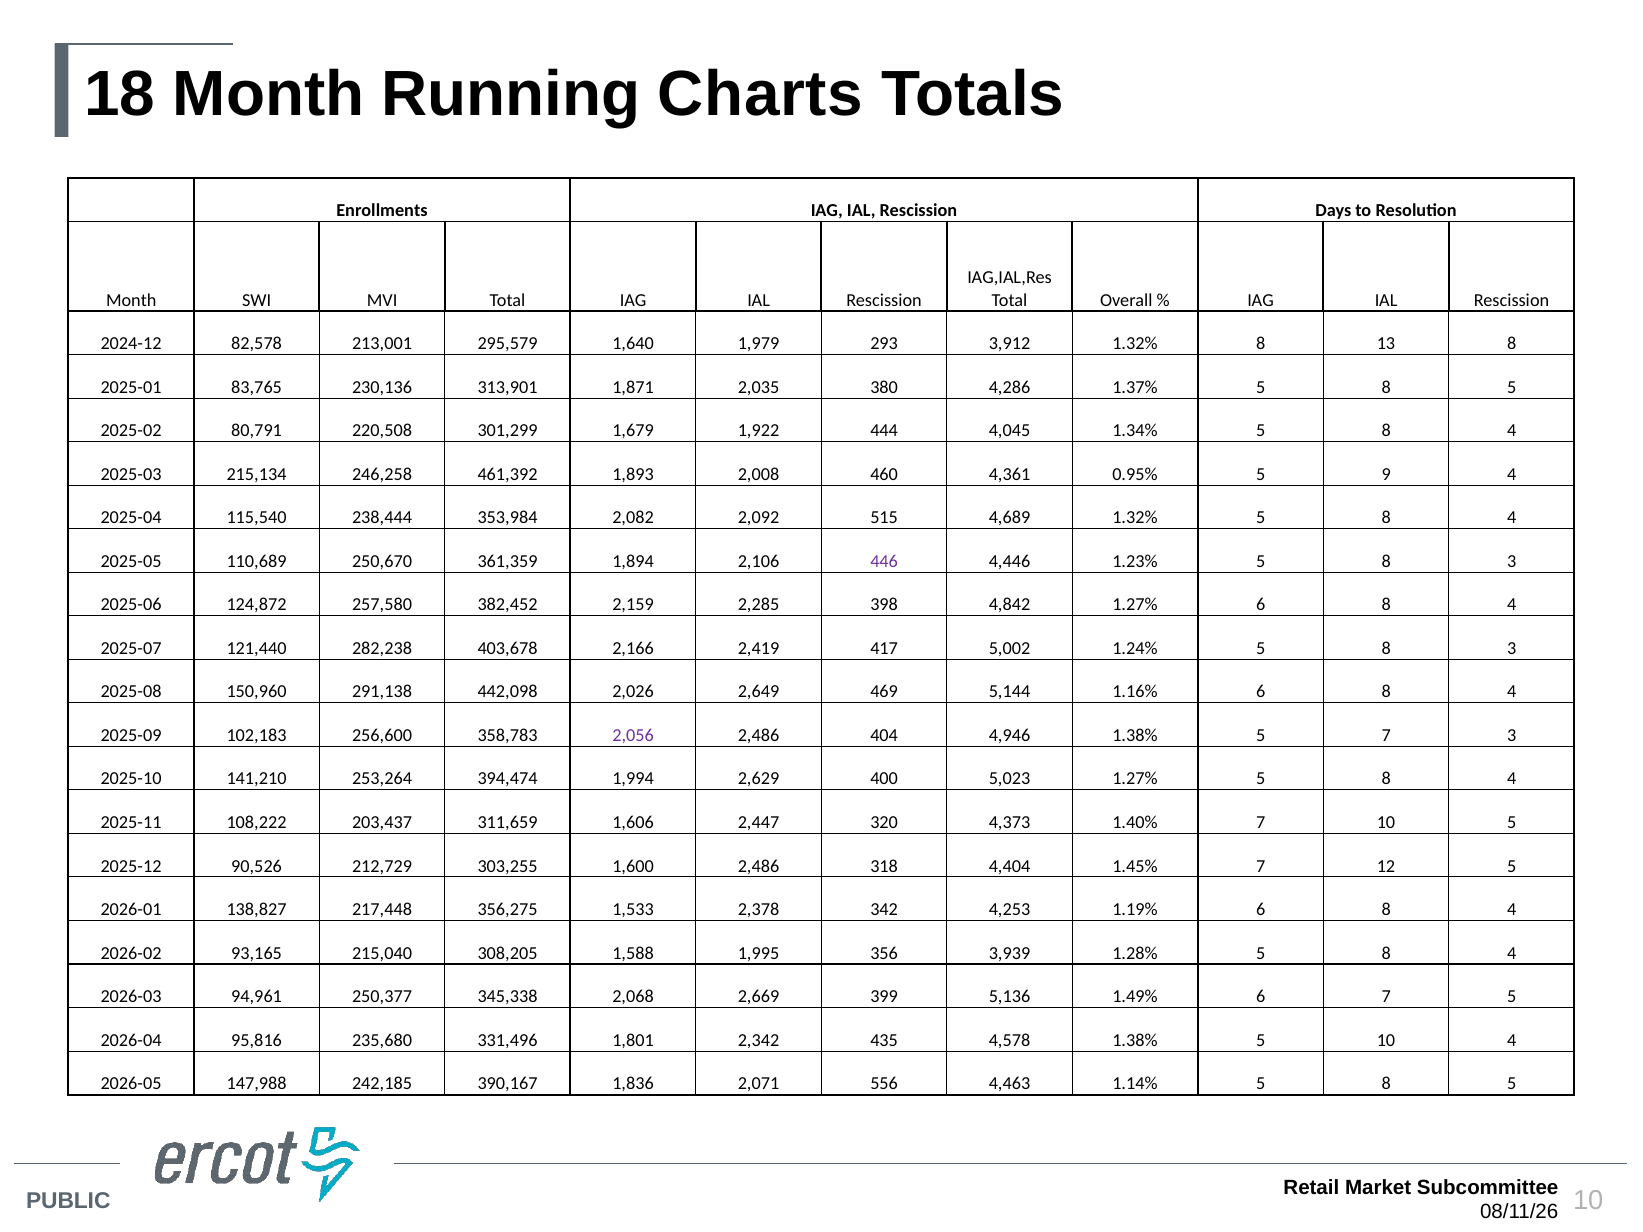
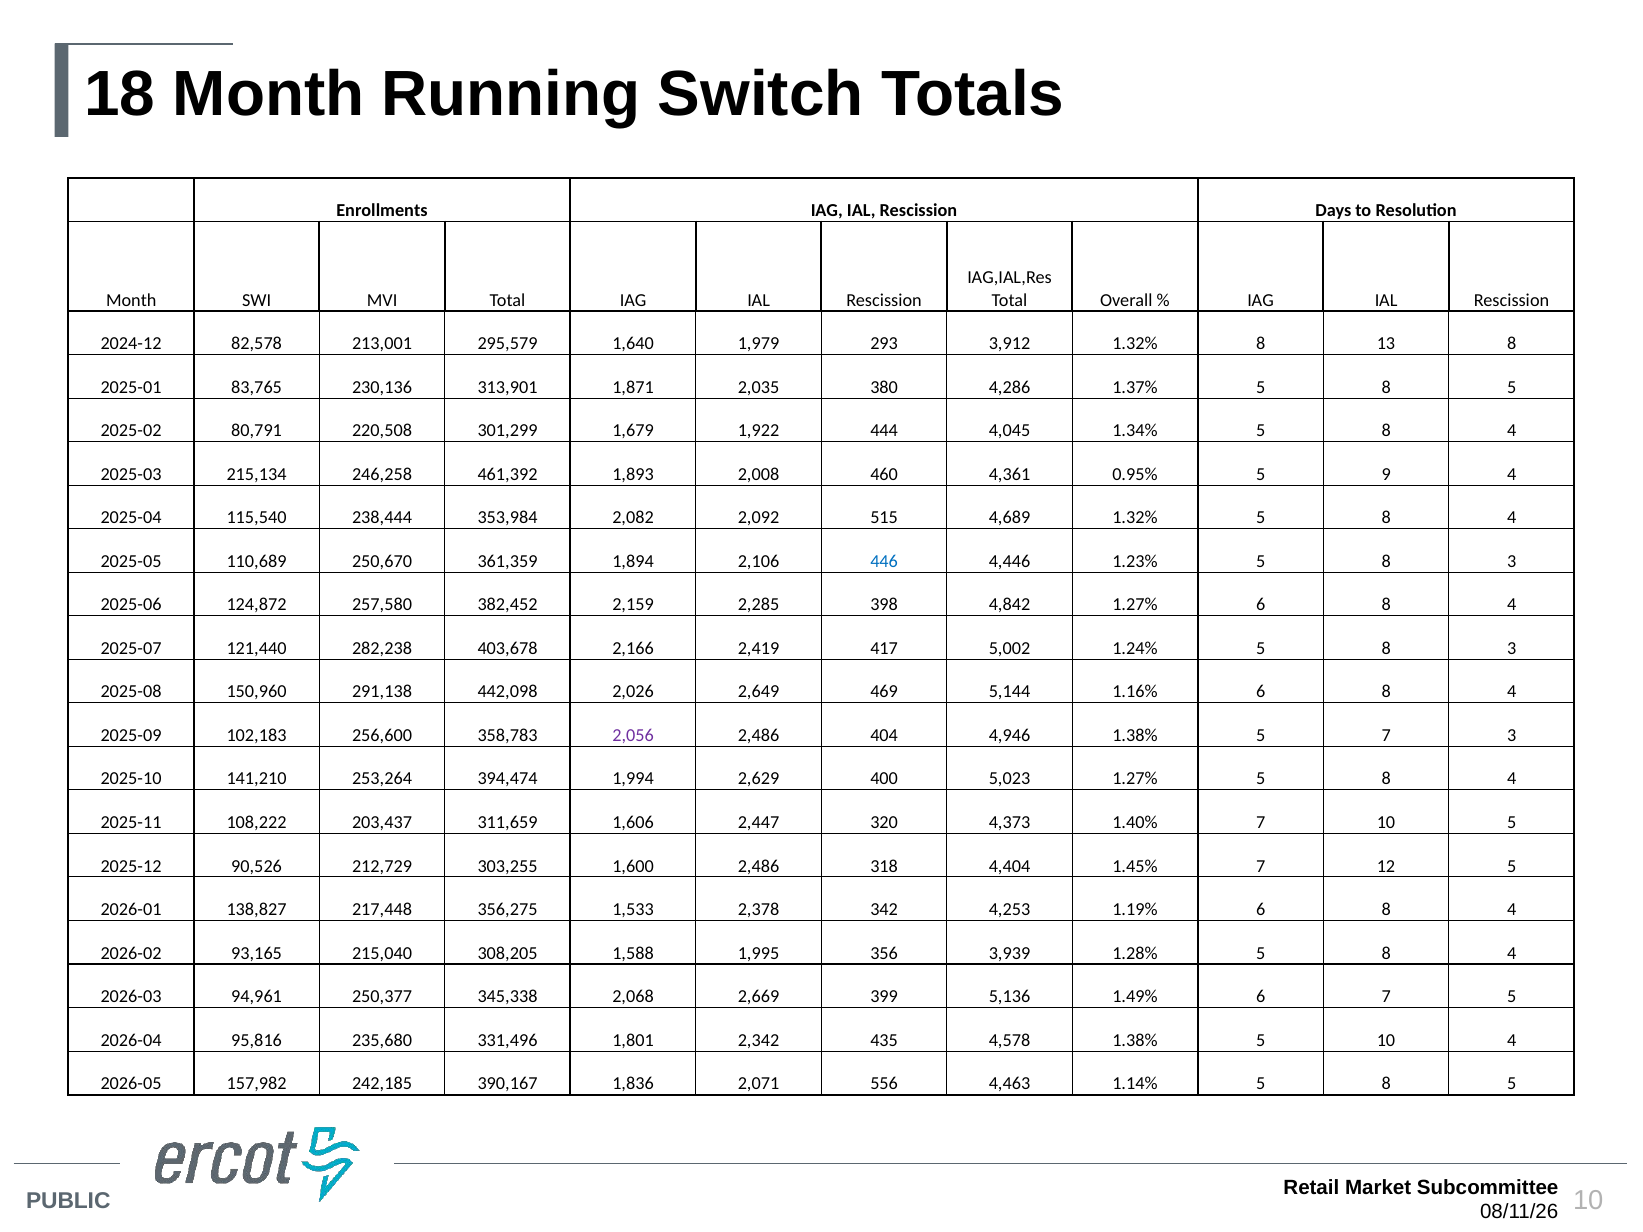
Charts: Charts -> Switch
446 colour: purple -> blue
147,988: 147,988 -> 157,982
